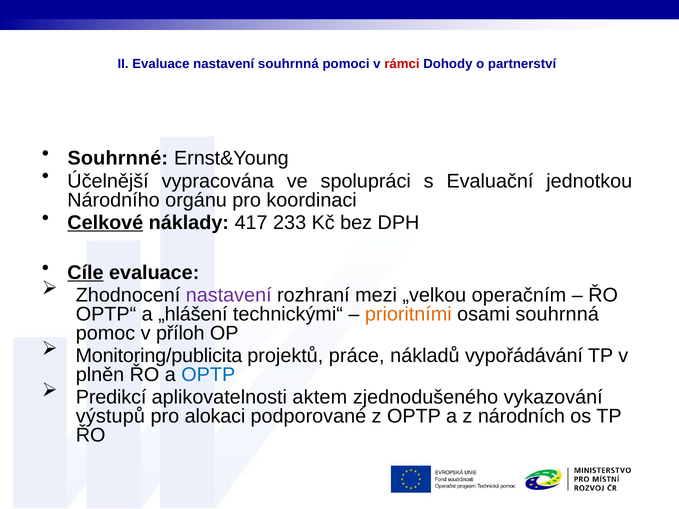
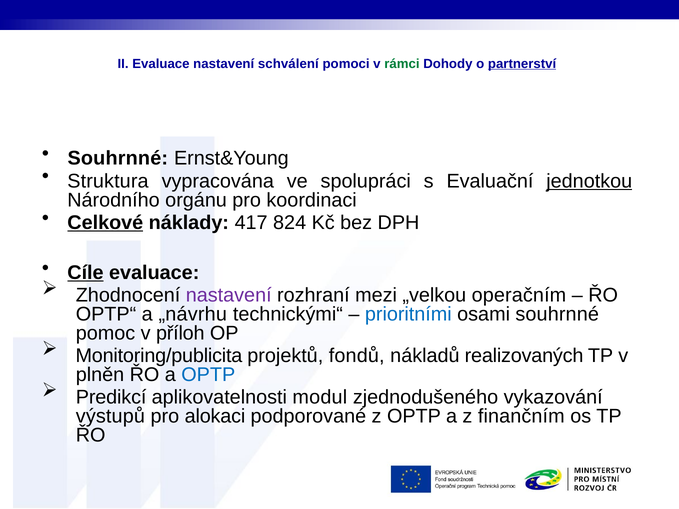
nastavení souhrnná: souhrnná -> schválení
rámci colour: red -> green
partnerství underline: none -> present
Účelnější: Účelnější -> Struktura
jednotkou underline: none -> present
233: 233 -> 824
„hlášení: „hlášení -> „návrhu
prioritními colour: orange -> blue
osami souhrnná: souhrnná -> souhrnné
práce: práce -> fondů
vypořádávání: vypořádávání -> realizovaných
aktem: aktem -> modul
národních: národních -> finančním
